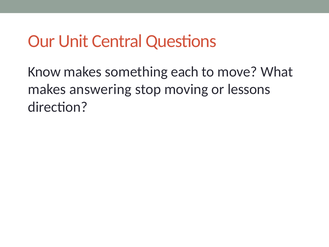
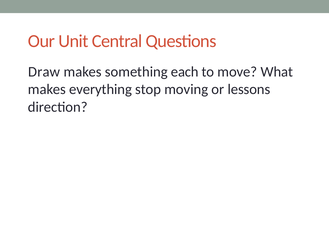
Know: Know -> Draw
answering: answering -> everything
